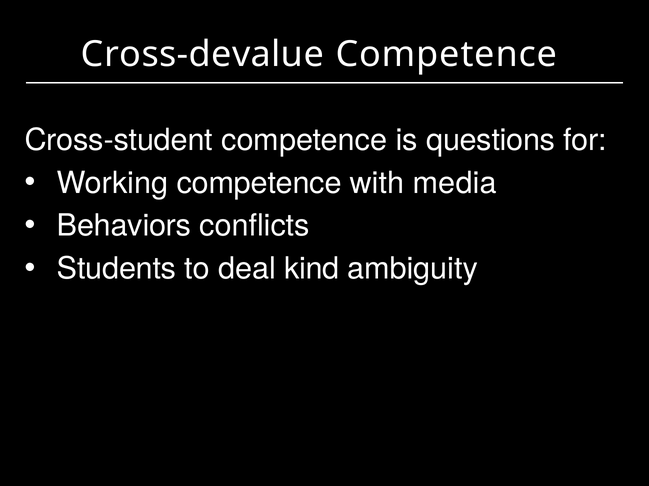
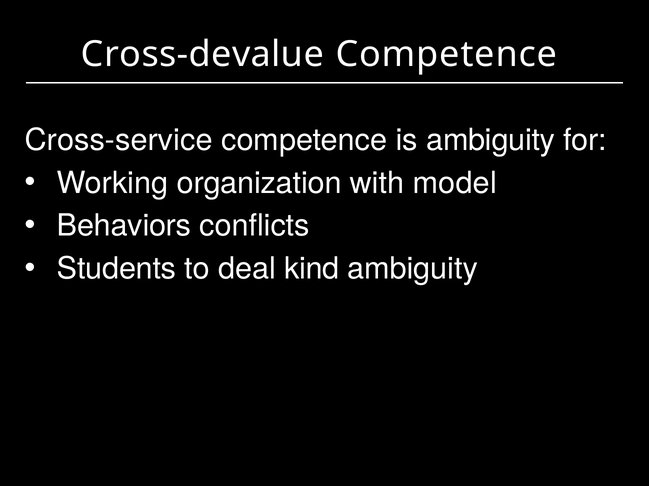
Cross-student: Cross-student -> Cross-service
is questions: questions -> ambiguity
Working competence: competence -> organization
media: media -> model
